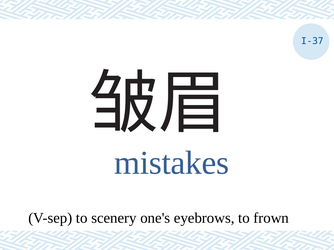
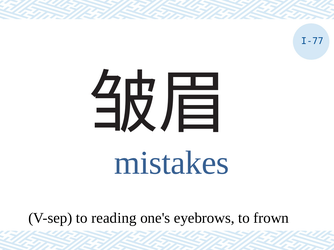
I-37: I-37 -> I-77
scenery: scenery -> reading
